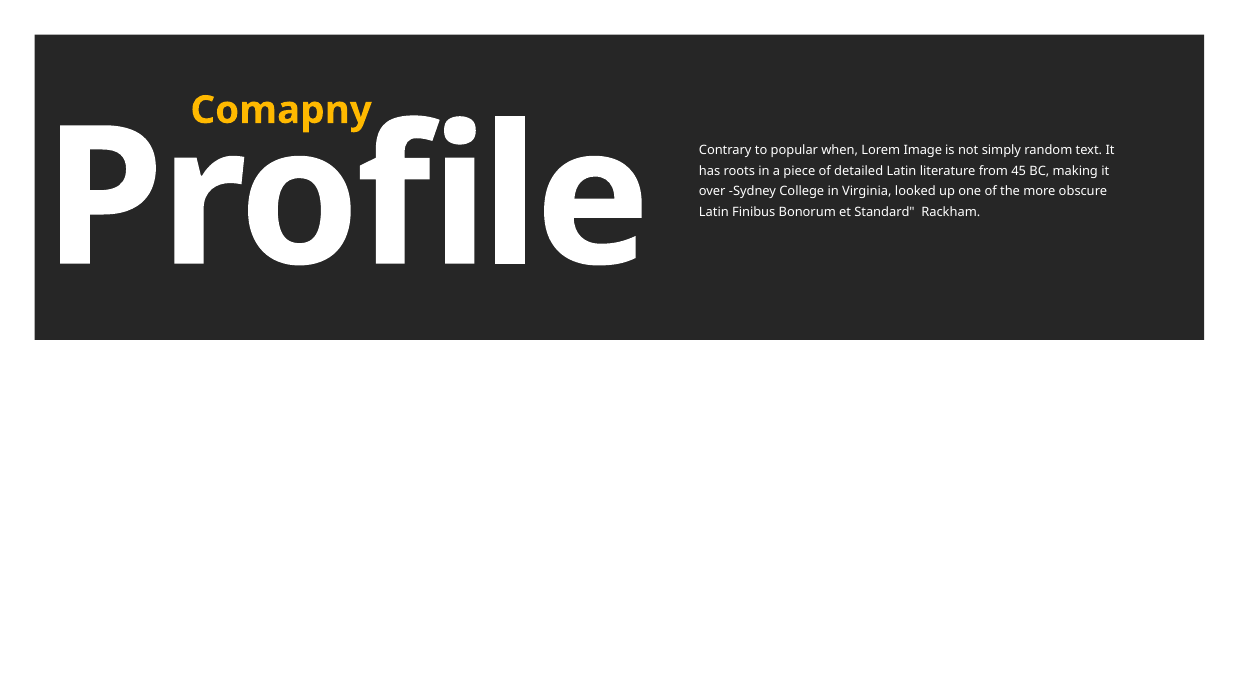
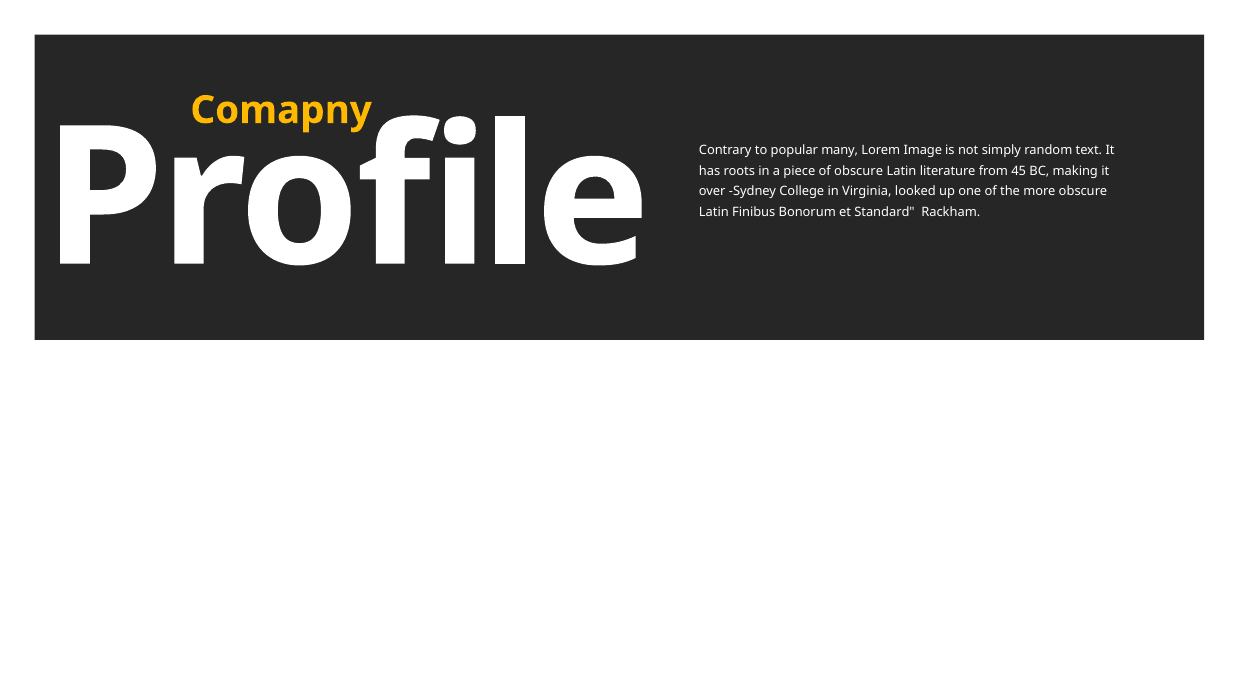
when: when -> many
of detailed: detailed -> obscure
